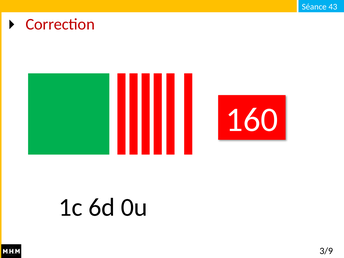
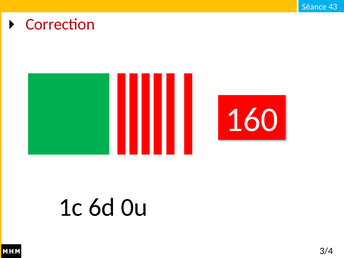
3/9: 3/9 -> 3/4
